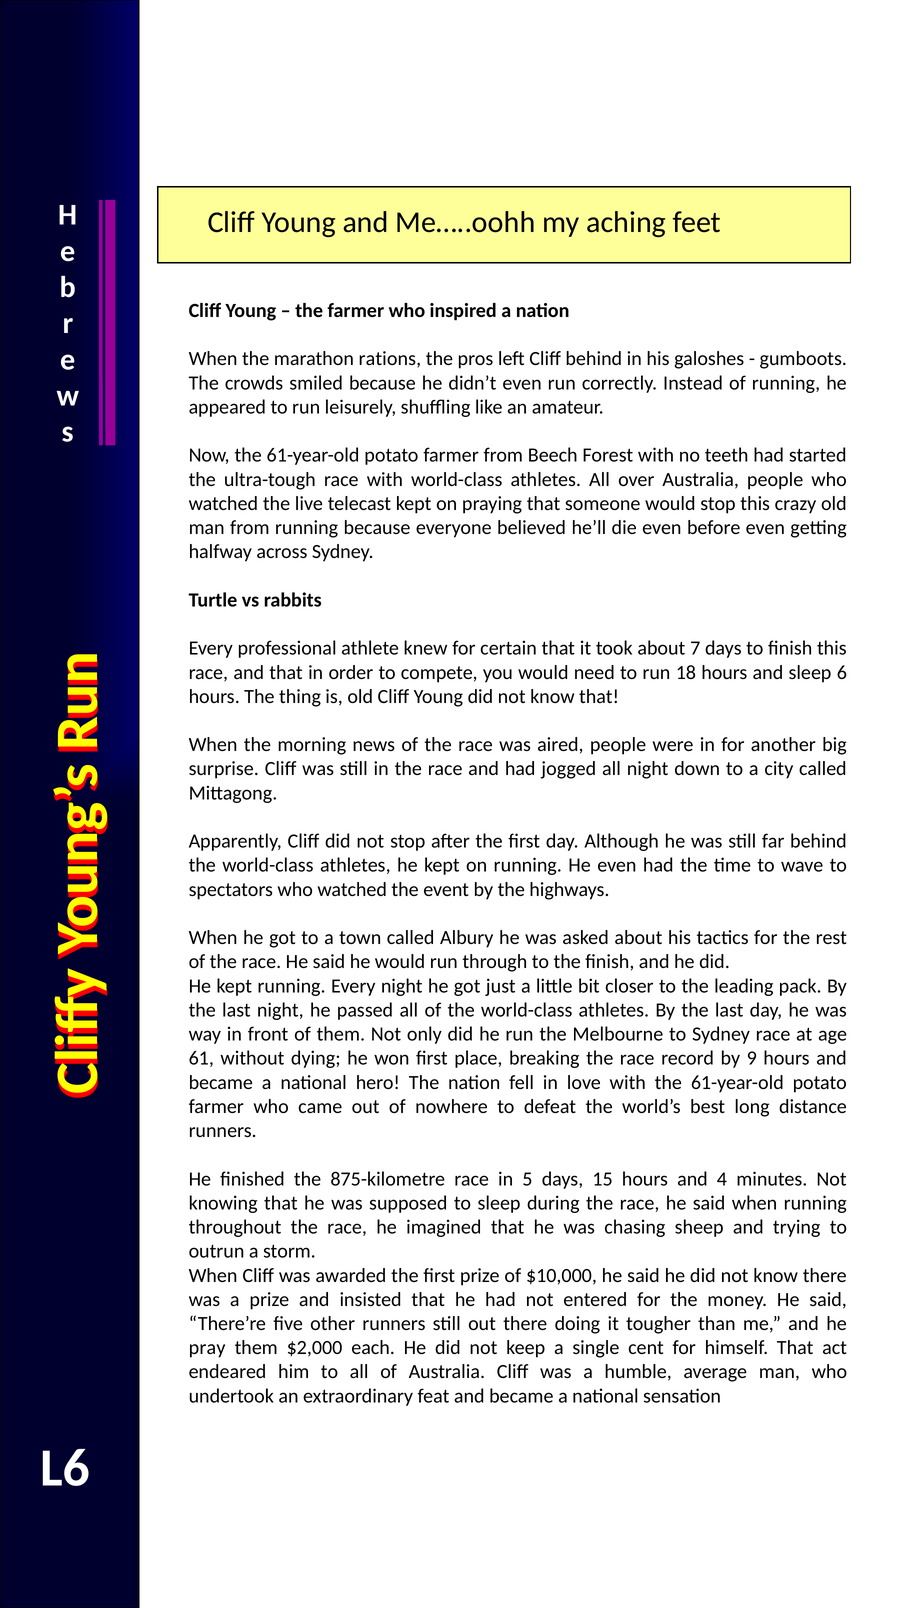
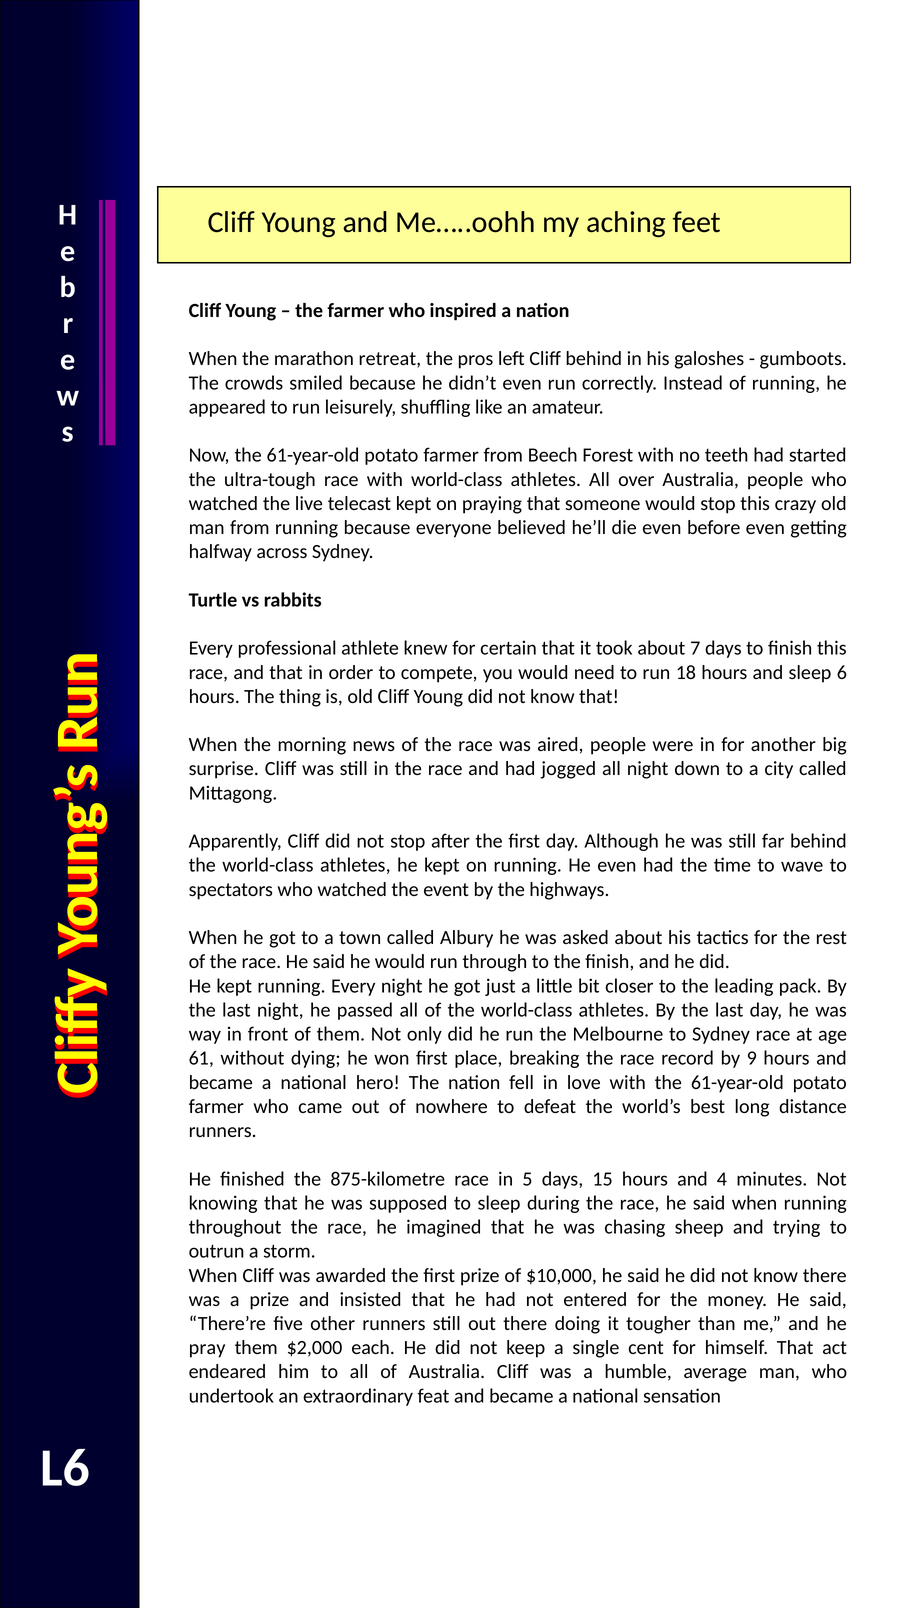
rations: rations -> retreat
